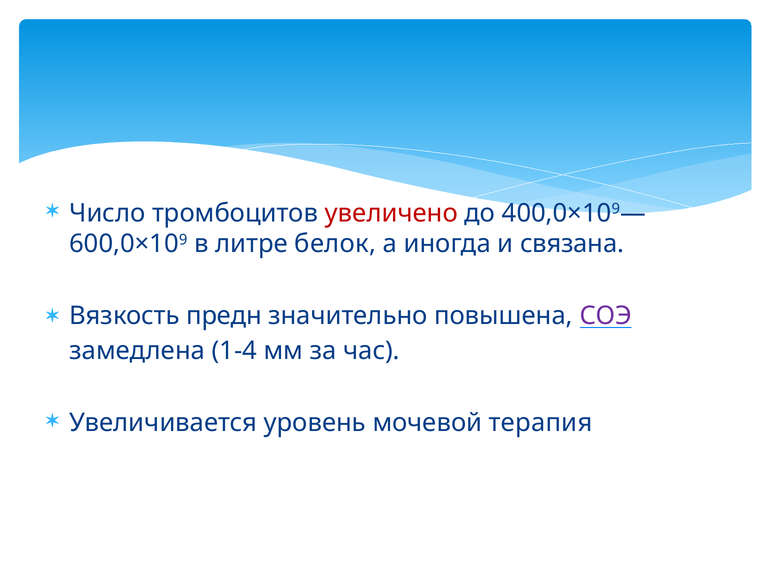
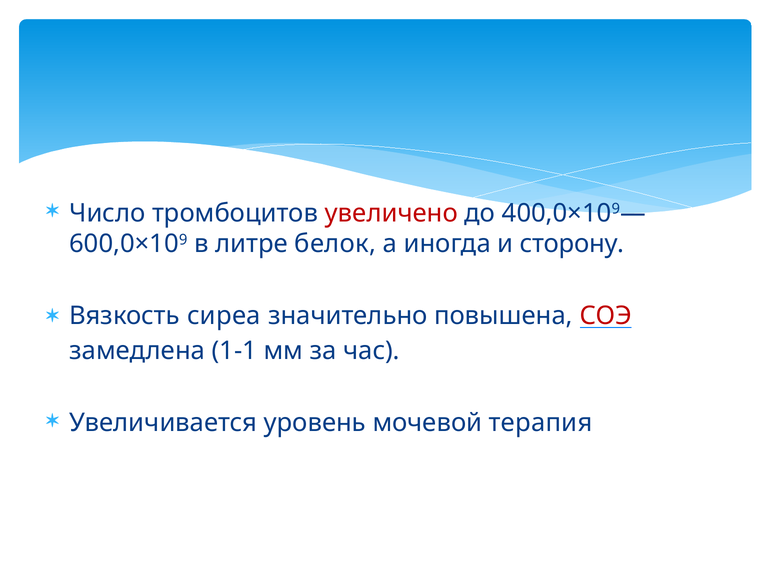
связана: связана -> сторону
предн: предн -> сиреа
СОЭ colour: purple -> red
1-4: 1-4 -> 1-1
